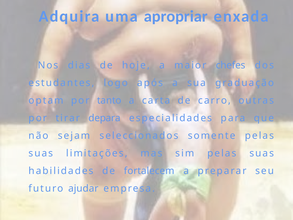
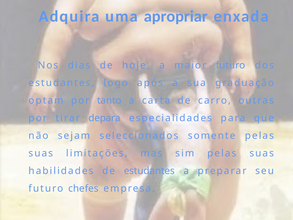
maior chefes: chefes -> futuro
de fortalecem: fortalecem -> estudantes
ajudar: ajudar -> chefes
